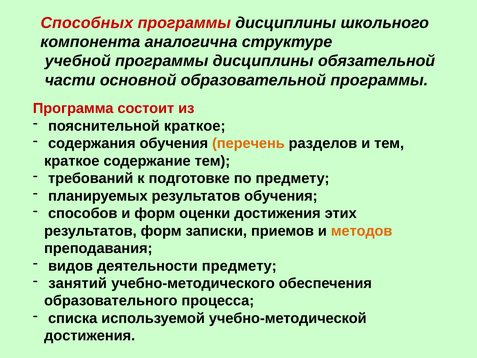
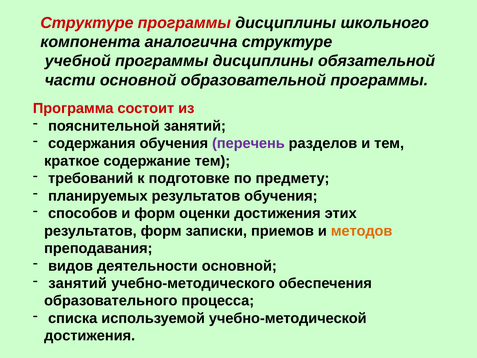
Способных at (87, 23): Способных -> Структуре
пояснительной краткое: краткое -> занятий
перечень colour: orange -> purple
деятельности предмету: предмету -> основной
